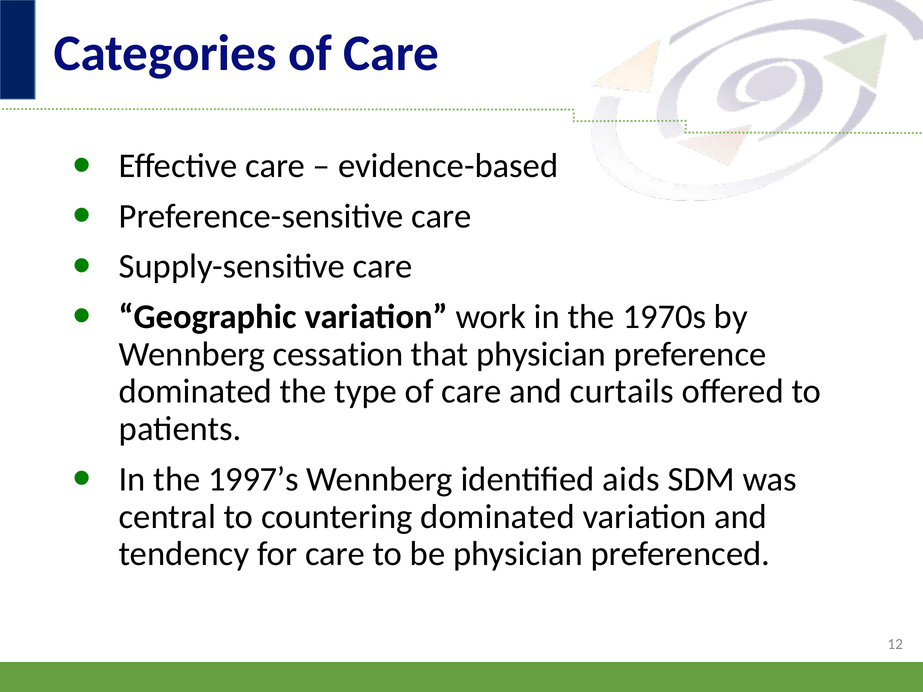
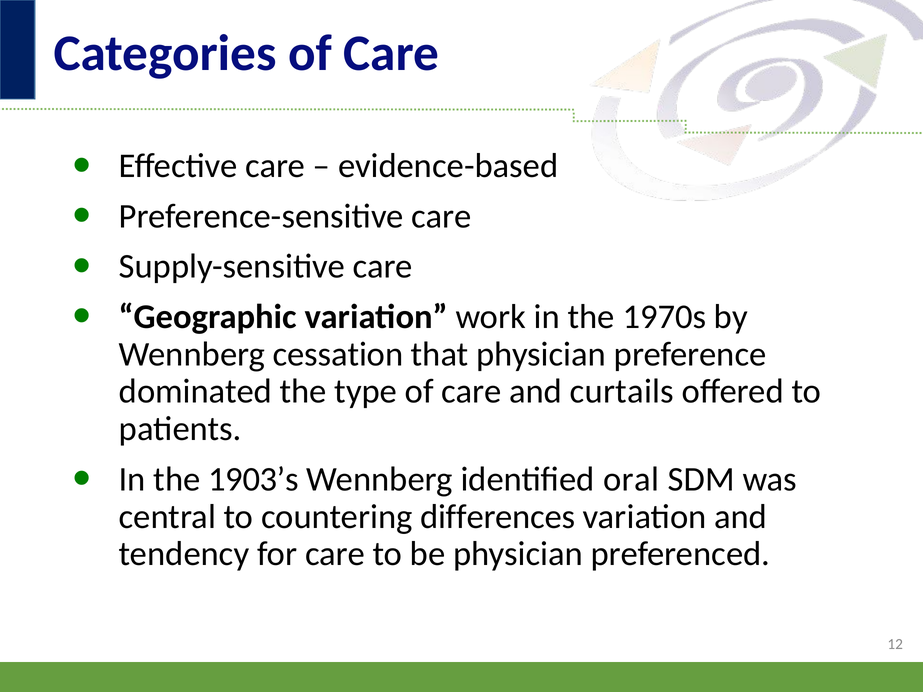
1997’s: 1997’s -> 1903’s
aids: aids -> oral
countering dominated: dominated -> differences
